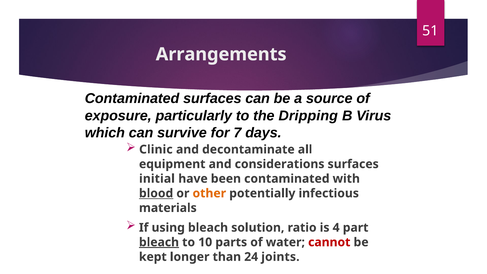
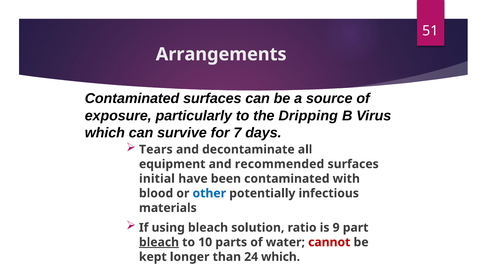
Clinic: Clinic -> Tears
considerations: considerations -> recommended
blood underline: present -> none
other colour: orange -> blue
4: 4 -> 9
24 joints: joints -> which
